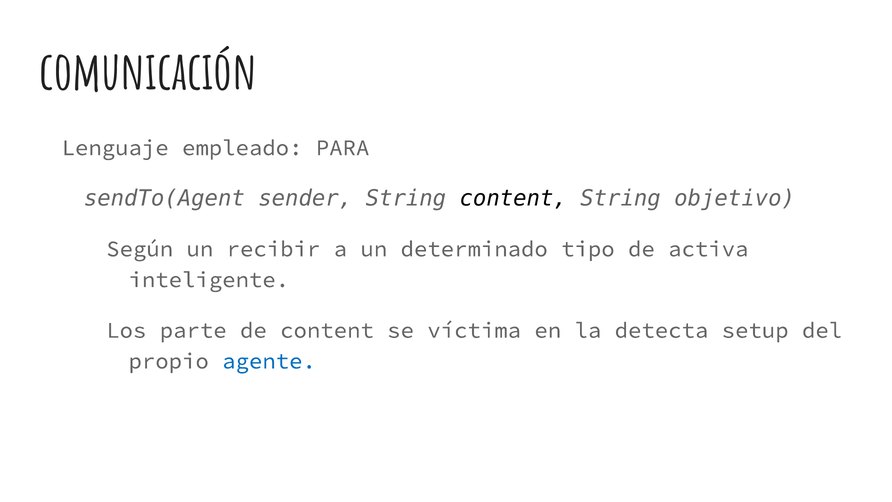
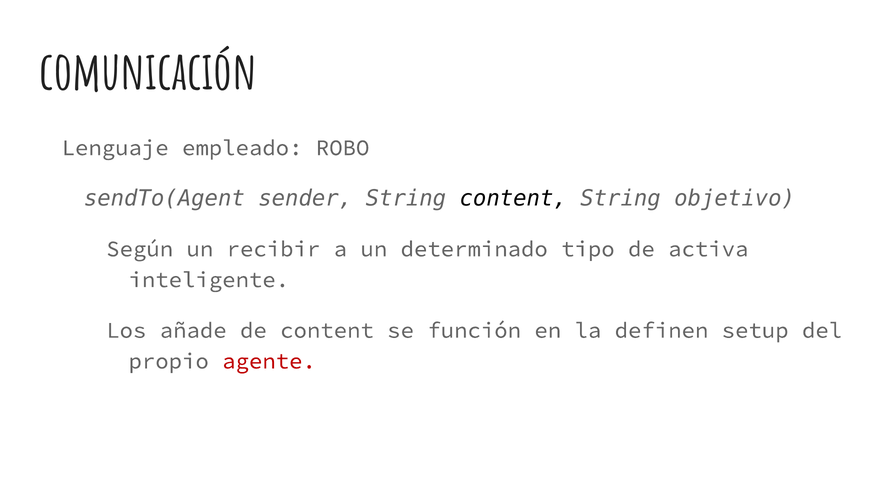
PARA: PARA -> ROBO
parte: parte -> añade
víctima: víctima -> función
detecta: detecta -> definen
agente colour: blue -> red
